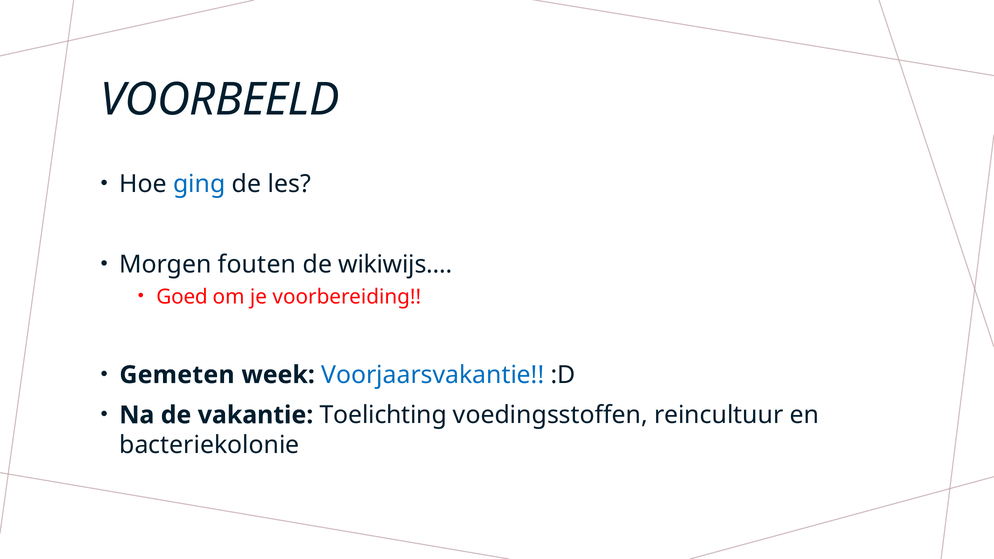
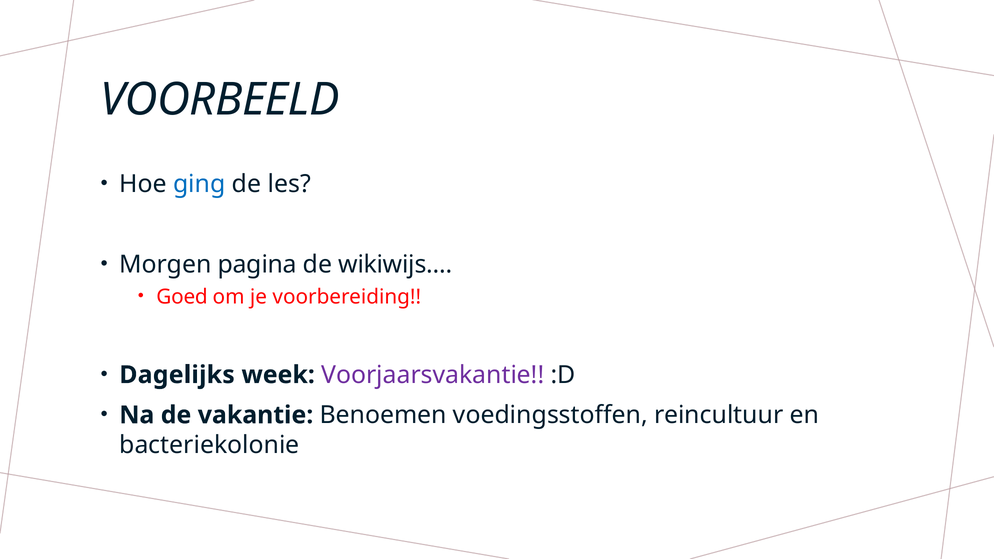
fouten: fouten -> pagina
Gemeten: Gemeten -> Dagelijks
Voorjaarsvakantie colour: blue -> purple
Toelichting: Toelichting -> Benoemen
